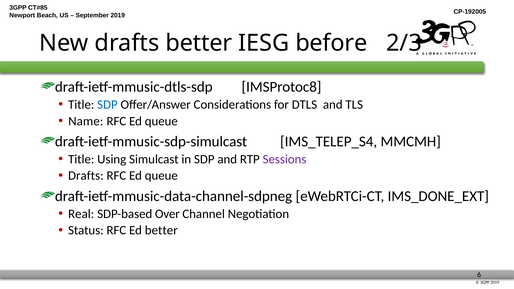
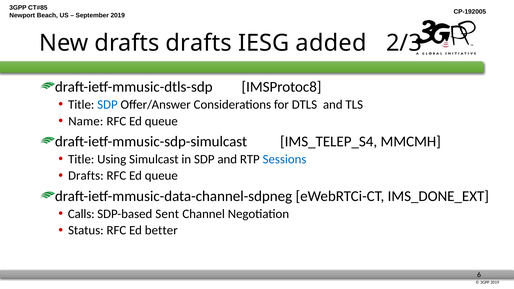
drafts better: better -> drafts
before: before -> added
Sessions colour: purple -> blue
Real: Real -> Calls
Over: Over -> Sent
